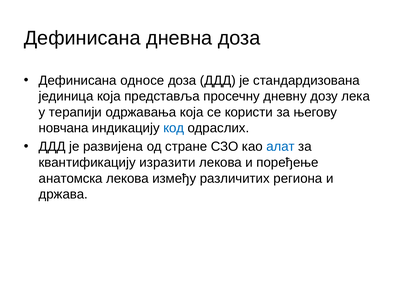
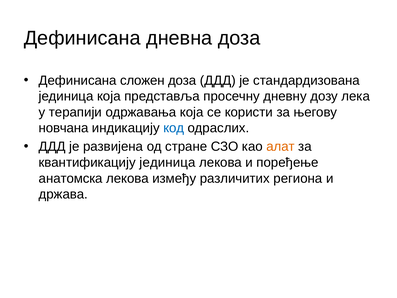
односе: односе -> сложен
алат colour: blue -> orange
квантификацију изразити: изразити -> јединица
